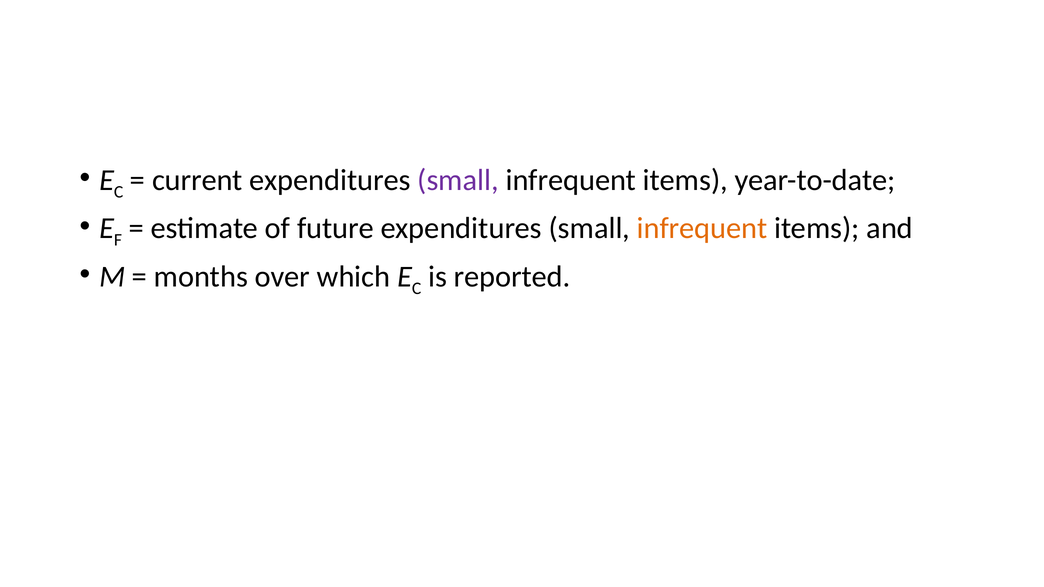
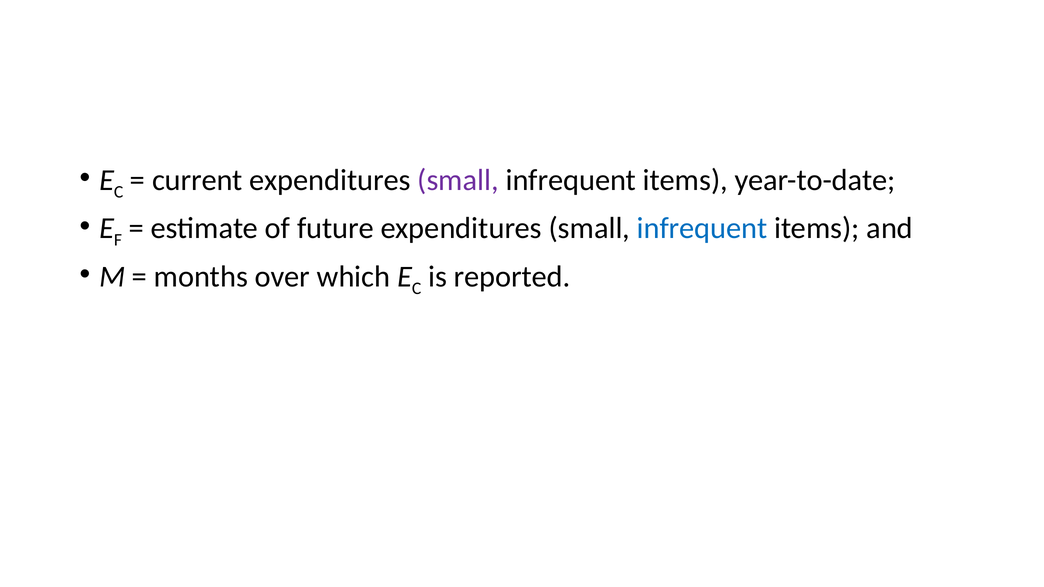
infrequent at (702, 228) colour: orange -> blue
